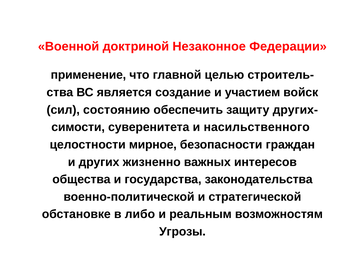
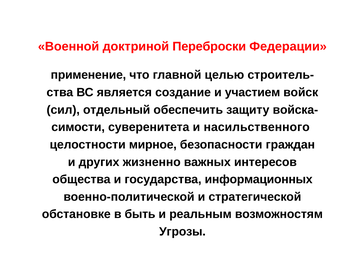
Незаконное: Незаконное -> Переброски
состоянию: состоянию -> отдельный
других-: других- -> войска-
законодательства: законодательства -> информационных
либо: либо -> быть
